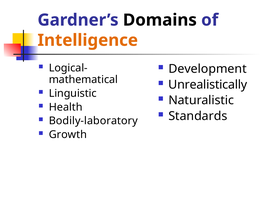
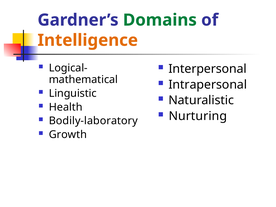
Domains colour: black -> green
Development: Development -> Interpersonal
Unrealistically: Unrealistically -> Intrapersonal
Standards: Standards -> Nurturing
